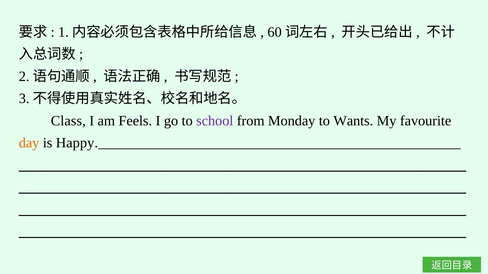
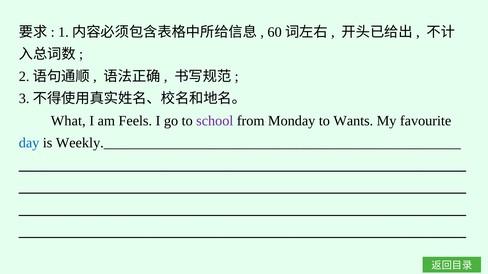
Class: Class -> What
day colour: orange -> blue
Happy.__________________________________________________: Happy.__________________________________________________ -> Weekly.__________________________________________________
